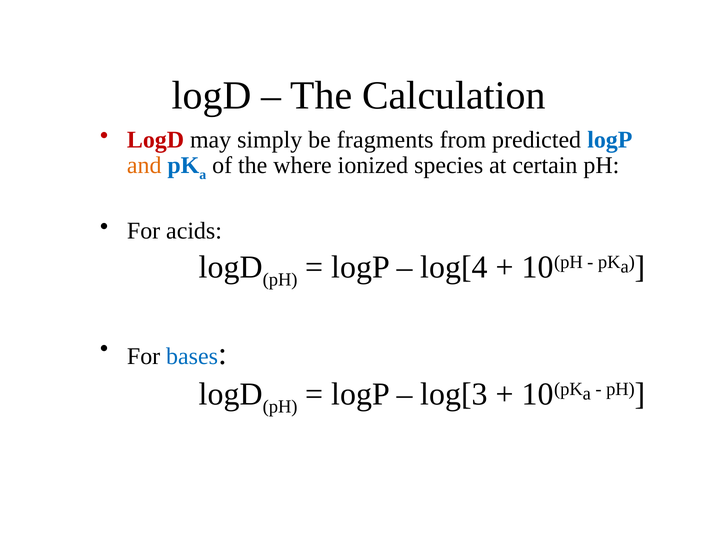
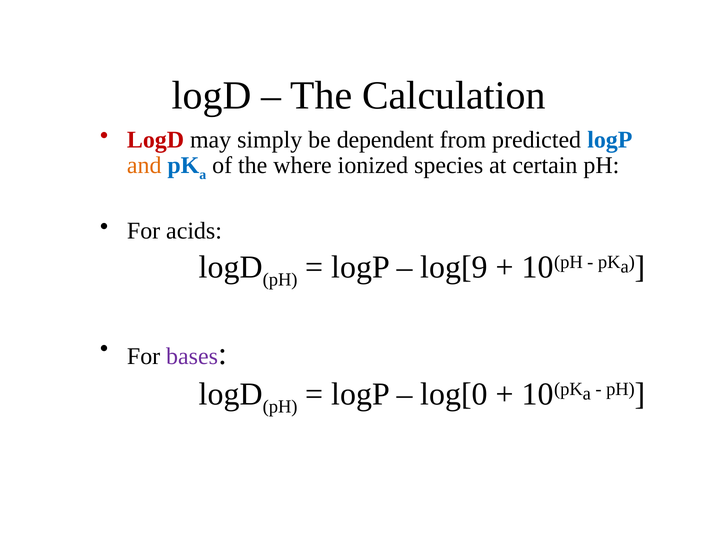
fragments: fragments -> dependent
log[4: log[4 -> log[9
bases colour: blue -> purple
log[3: log[3 -> log[0
